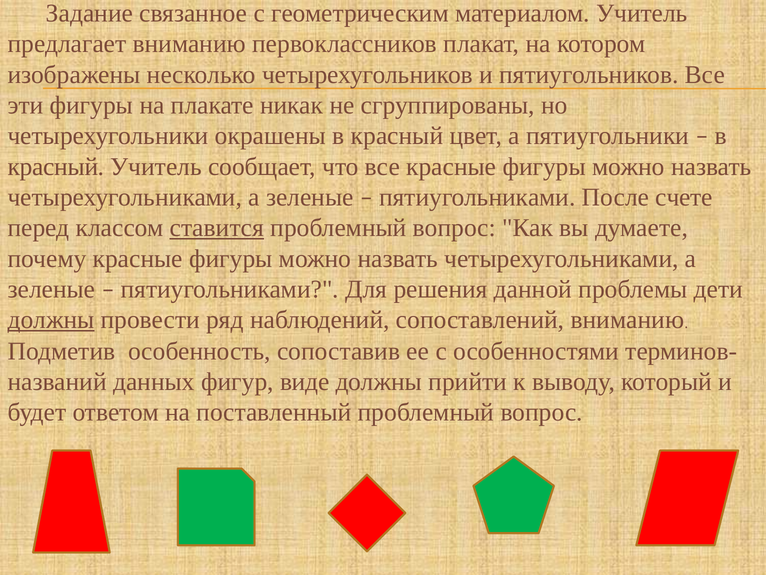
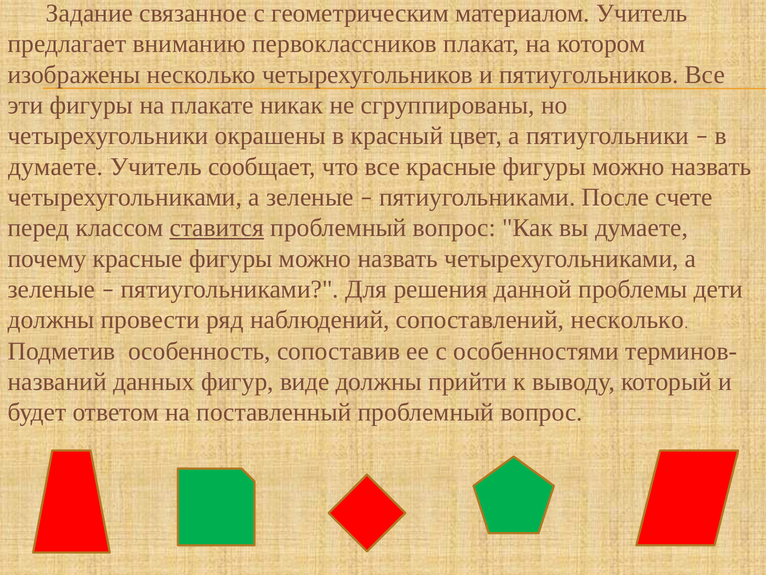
красный at (56, 166): красный -> думаете
должны at (51, 320) underline: present -> none
сопоставлений вниманию: вниманию -> несколько
